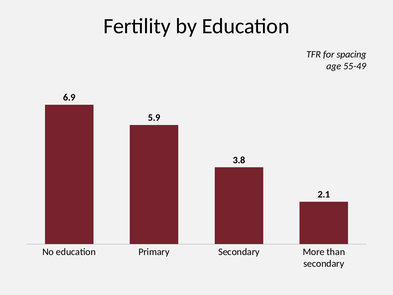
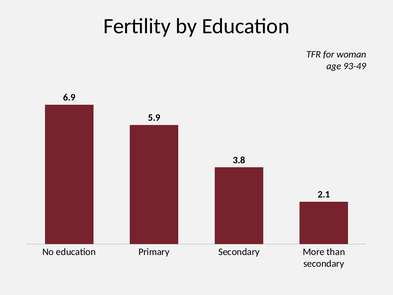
spacing: spacing -> woman
55-49: 55-49 -> 93-49
